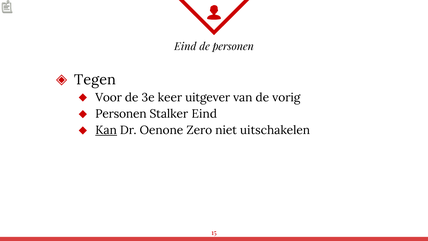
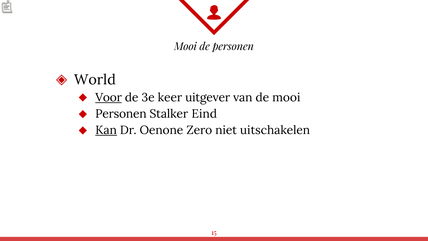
Eind at (185, 47): Eind -> Mooi
Tegen: Tegen -> World
Voor underline: none -> present
de vorig: vorig -> mooi
